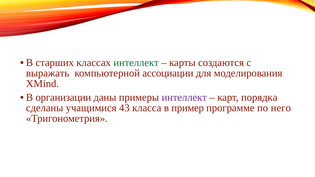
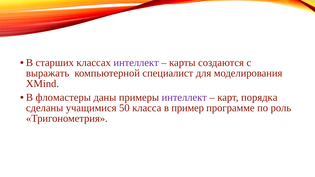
интеллект at (136, 63) colour: green -> purple
ассоциации: ассоциации -> специалист
организации: организации -> фломастеры
43: 43 -> 50
него: него -> роль
